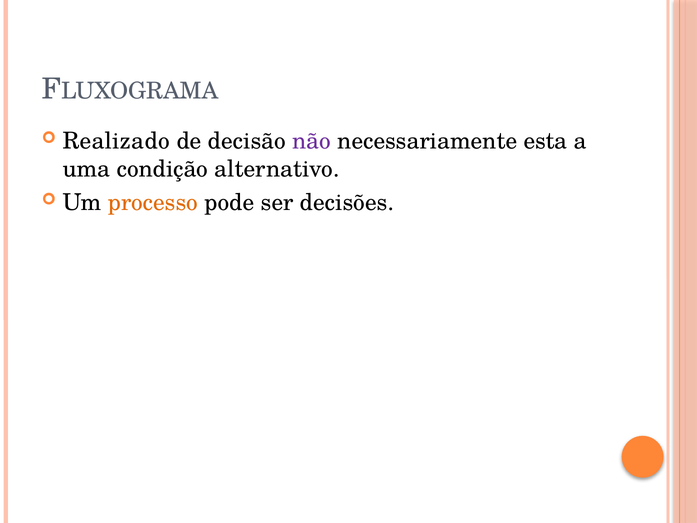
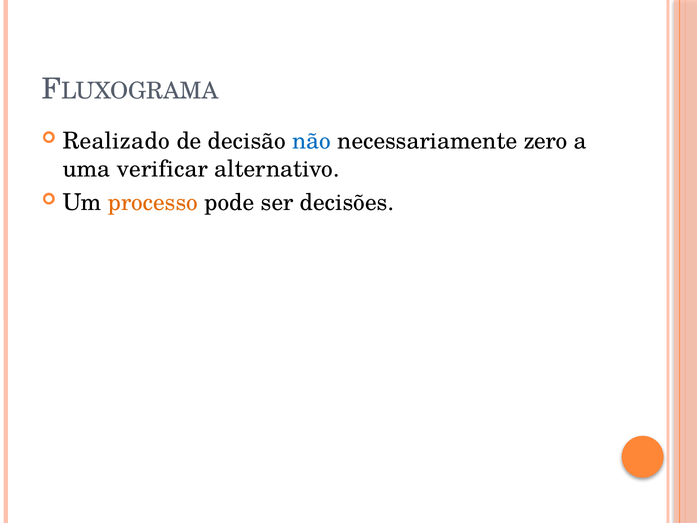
não colour: purple -> blue
esta: esta -> zero
condição: condição -> verificar
